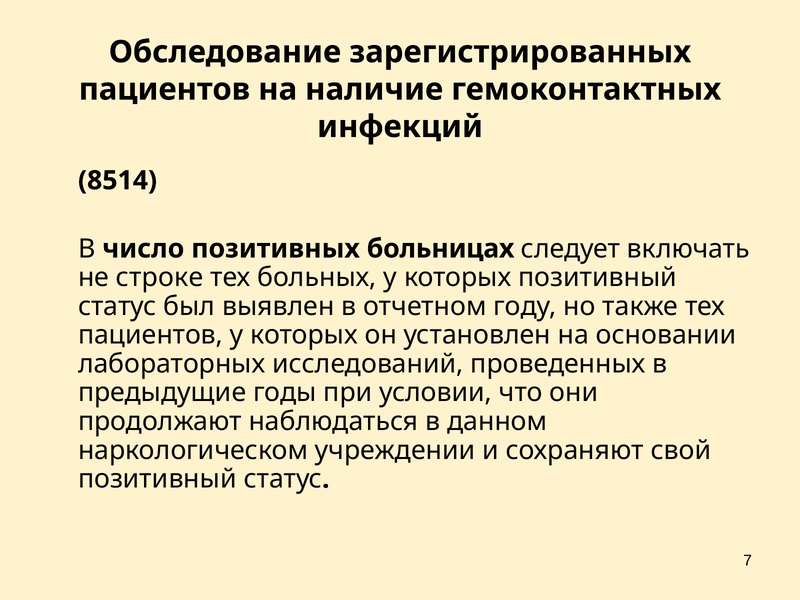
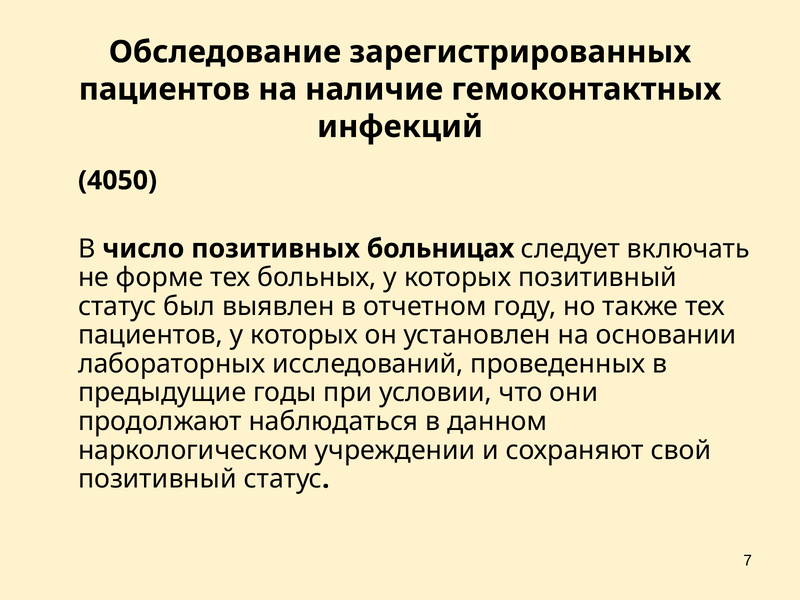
8514: 8514 -> 4050
строке: строке -> форме
